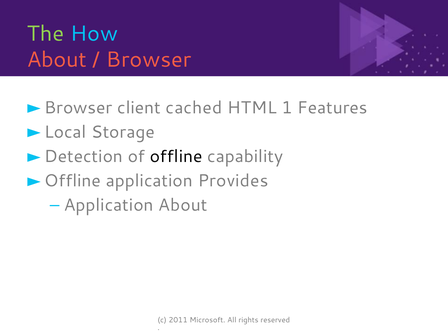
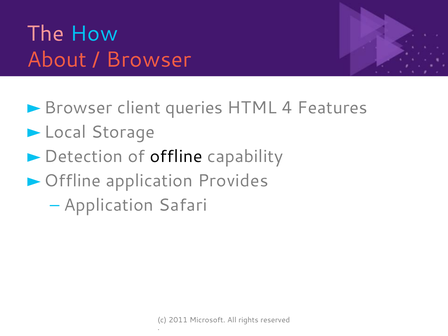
The colour: light green -> pink
cached: cached -> queries
1: 1 -> 4
Application About: About -> Safari
